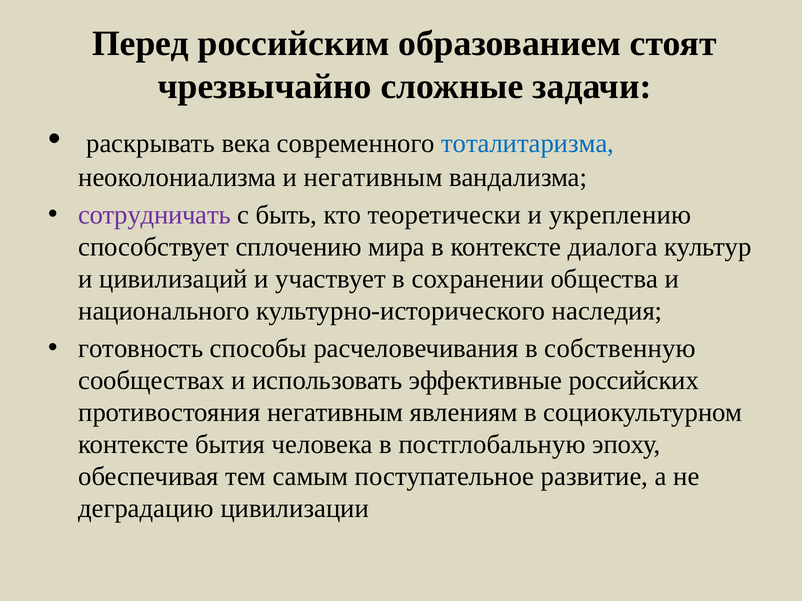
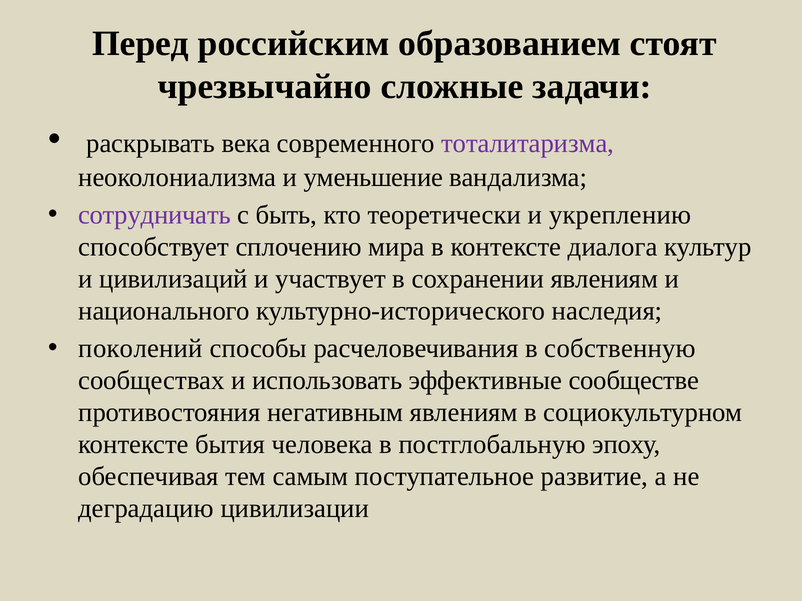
тоталитаризма colour: blue -> purple
и негативным: негативным -> уменьшение
сохранении общества: общества -> явлениям
готовность: готовность -> поколений
российских: российских -> сообществе
